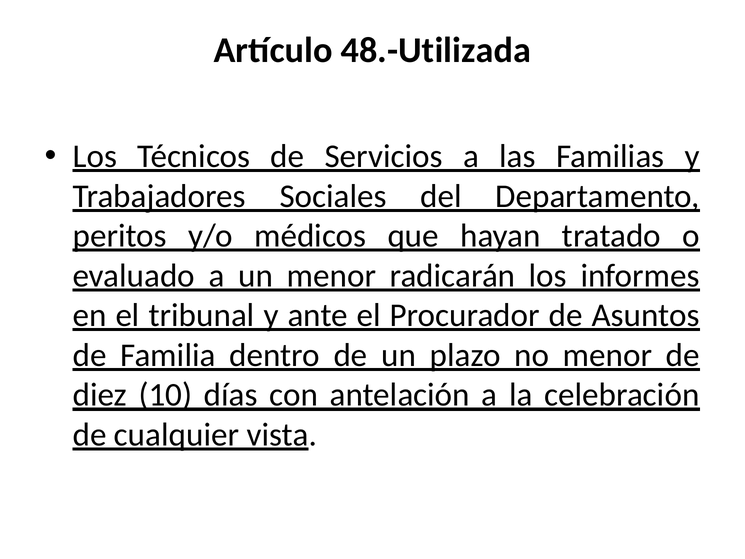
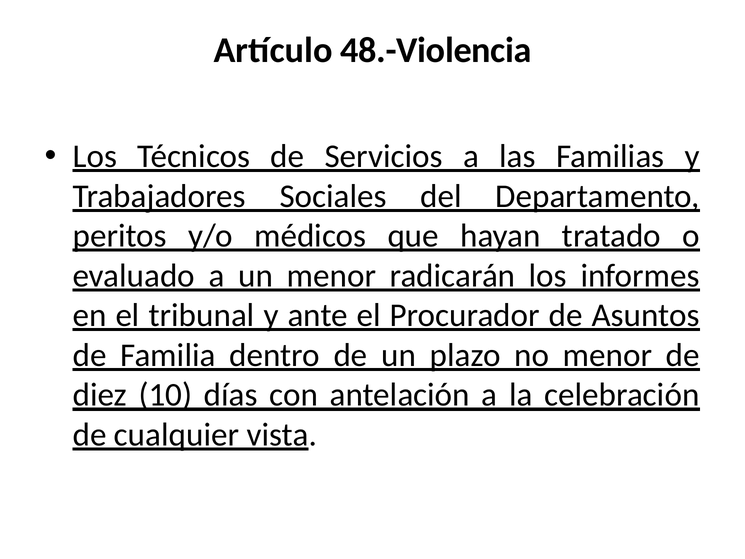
48.-Utilizada: 48.-Utilizada -> 48.-Violencia
